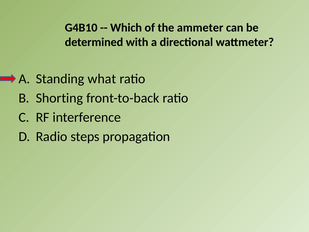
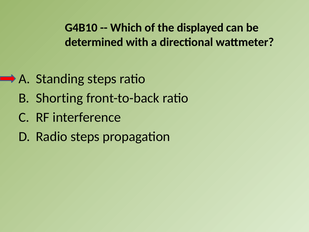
ammeter: ammeter -> displayed
Standing what: what -> steps
